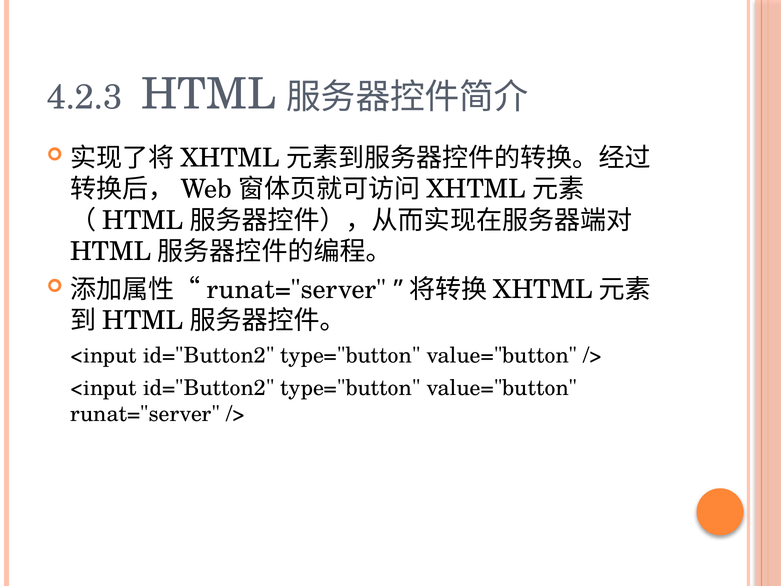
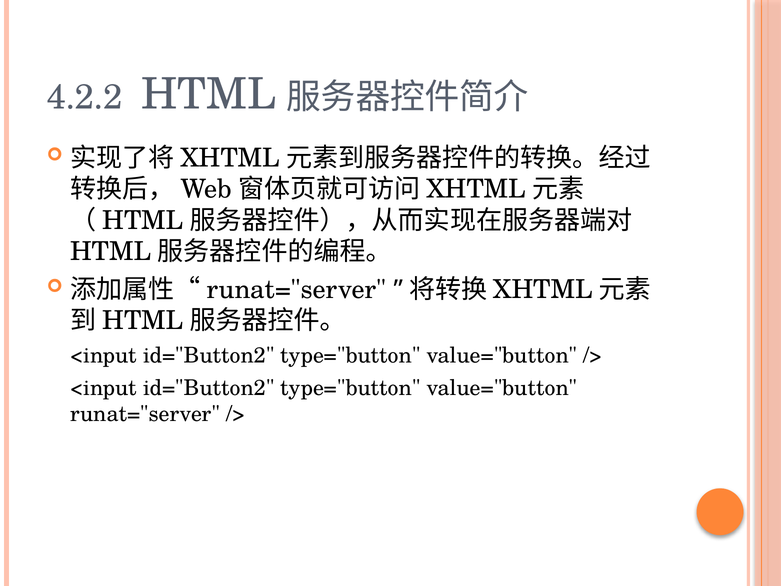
4.2.3: 4.2.3 -> 4.2.2
